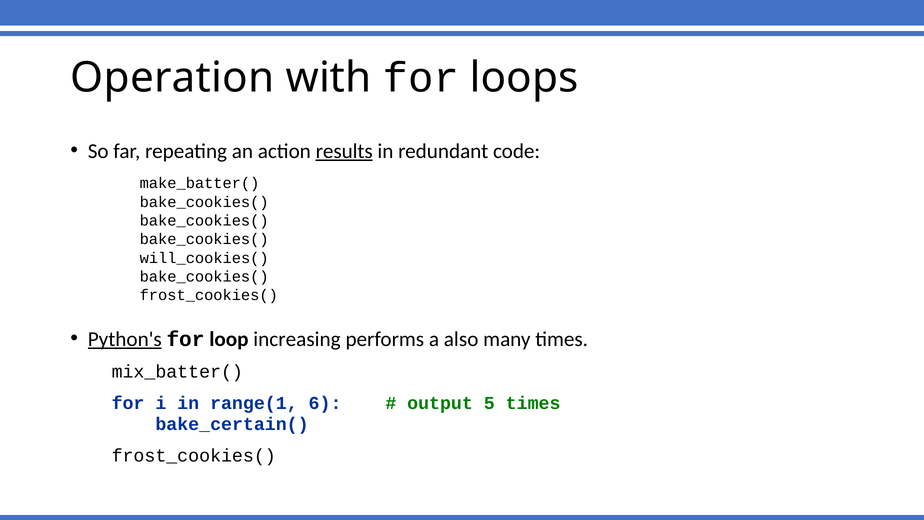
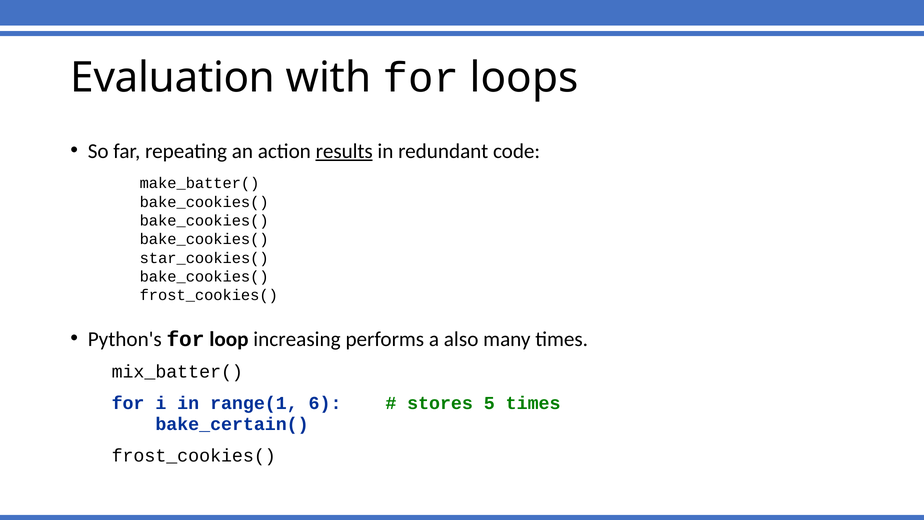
Operation: Operation -> Evaluation
will_cookies(: will_cookies( -> star_cookies(
Python's underline: present -> none
output: output -> stores
